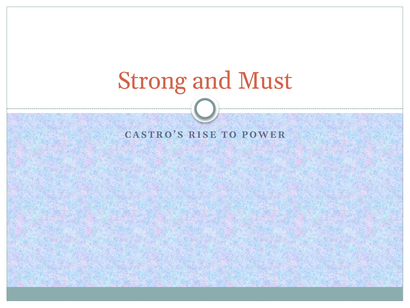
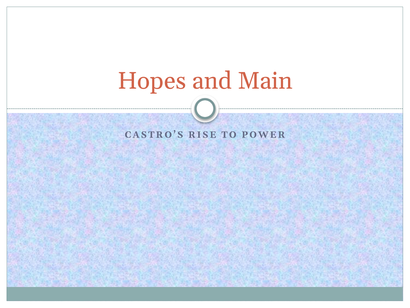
Strong: Strong -> Hopes
Must: Must -> Main
